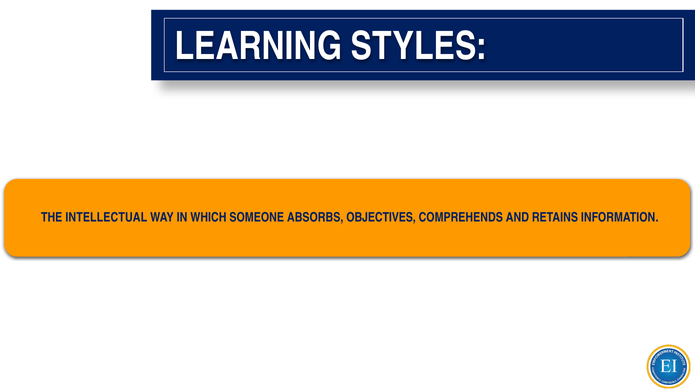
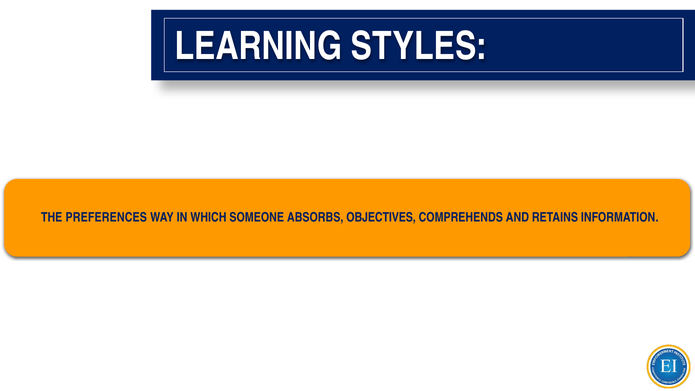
INTELLECTUAL: INTELLECTUAL -> PREFERENCES
